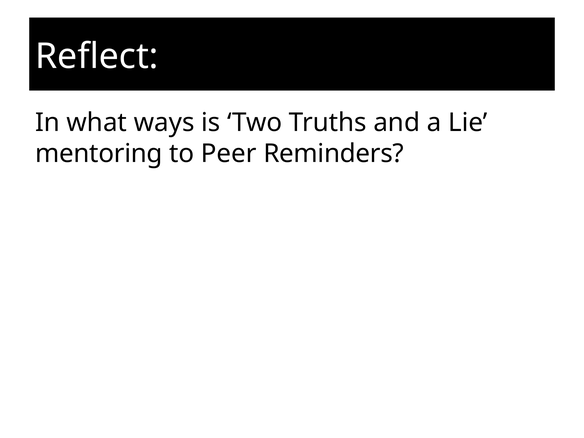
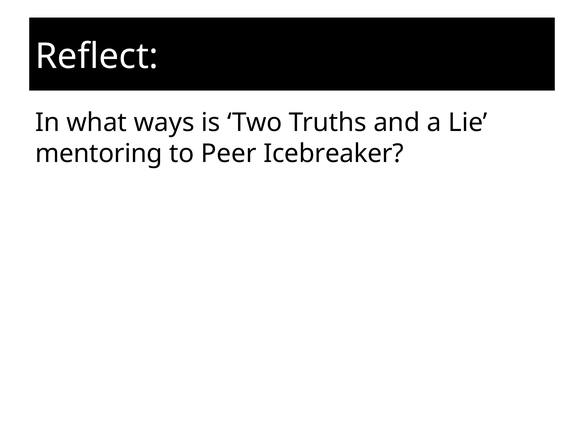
Reminders: Reminders -> Icebreaker
